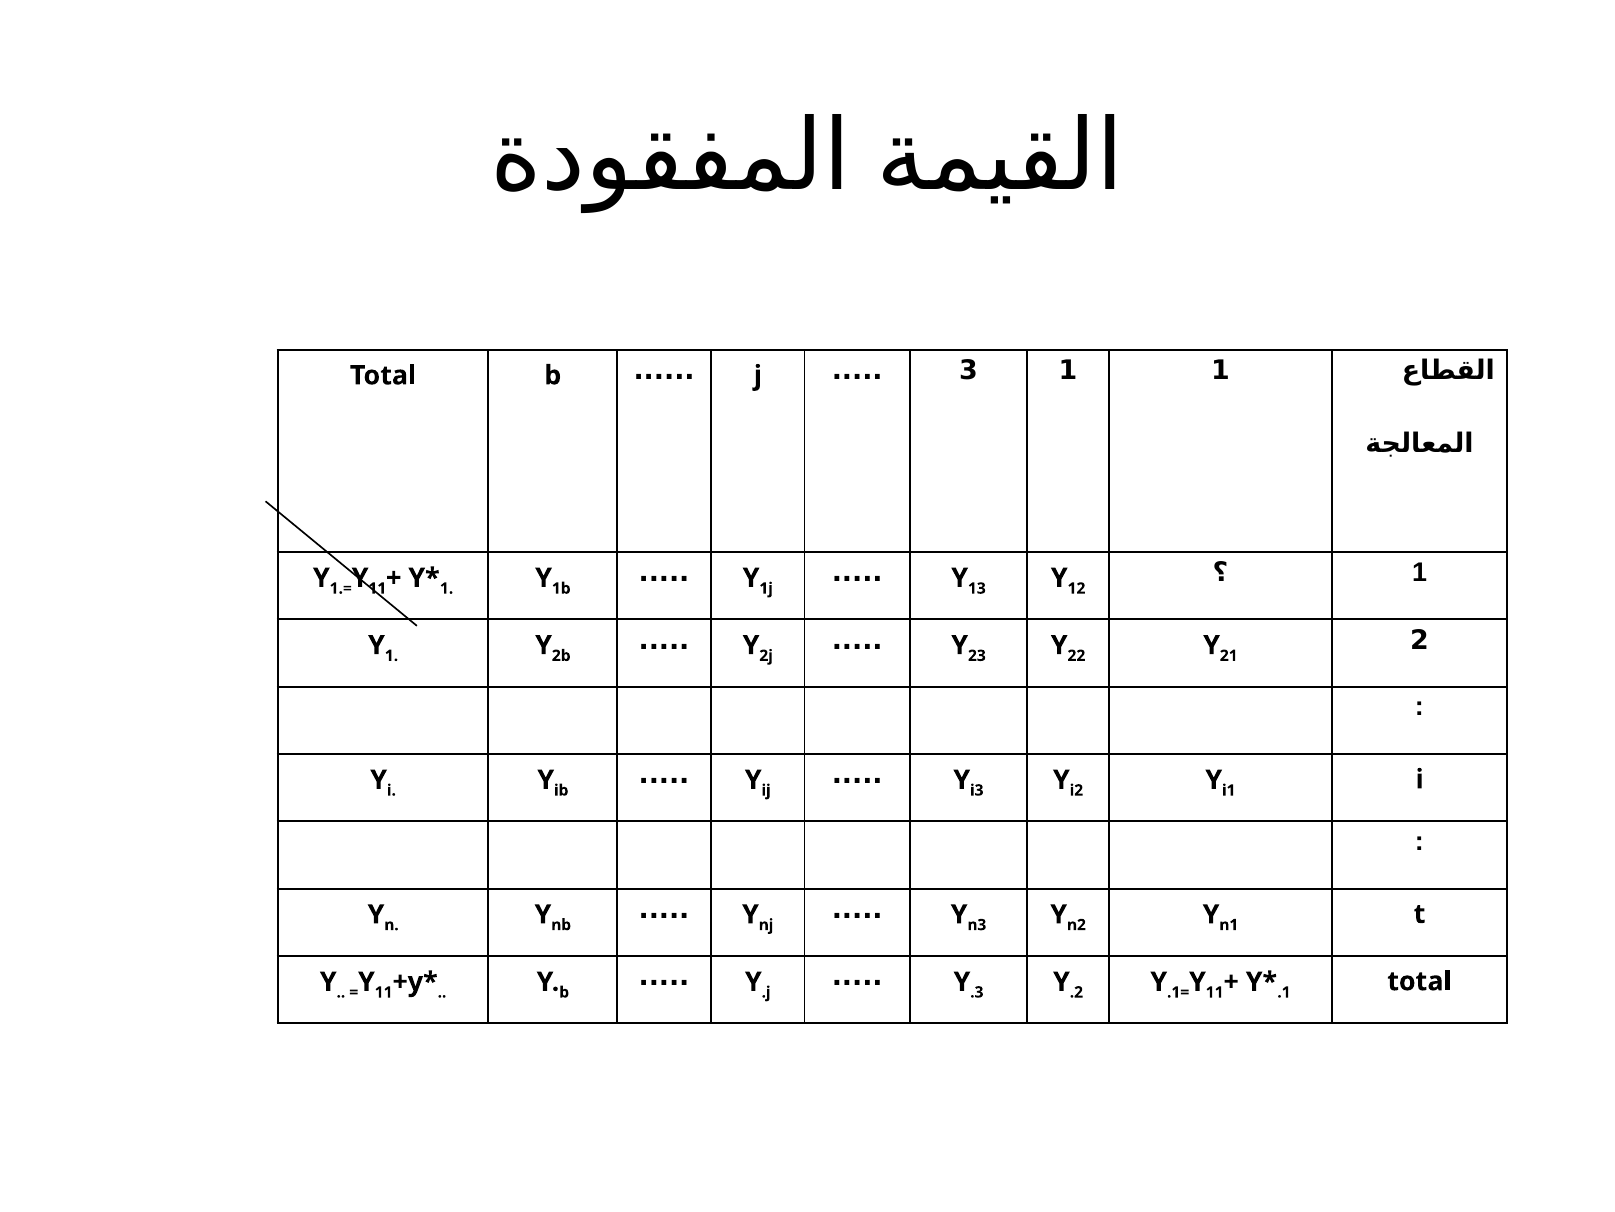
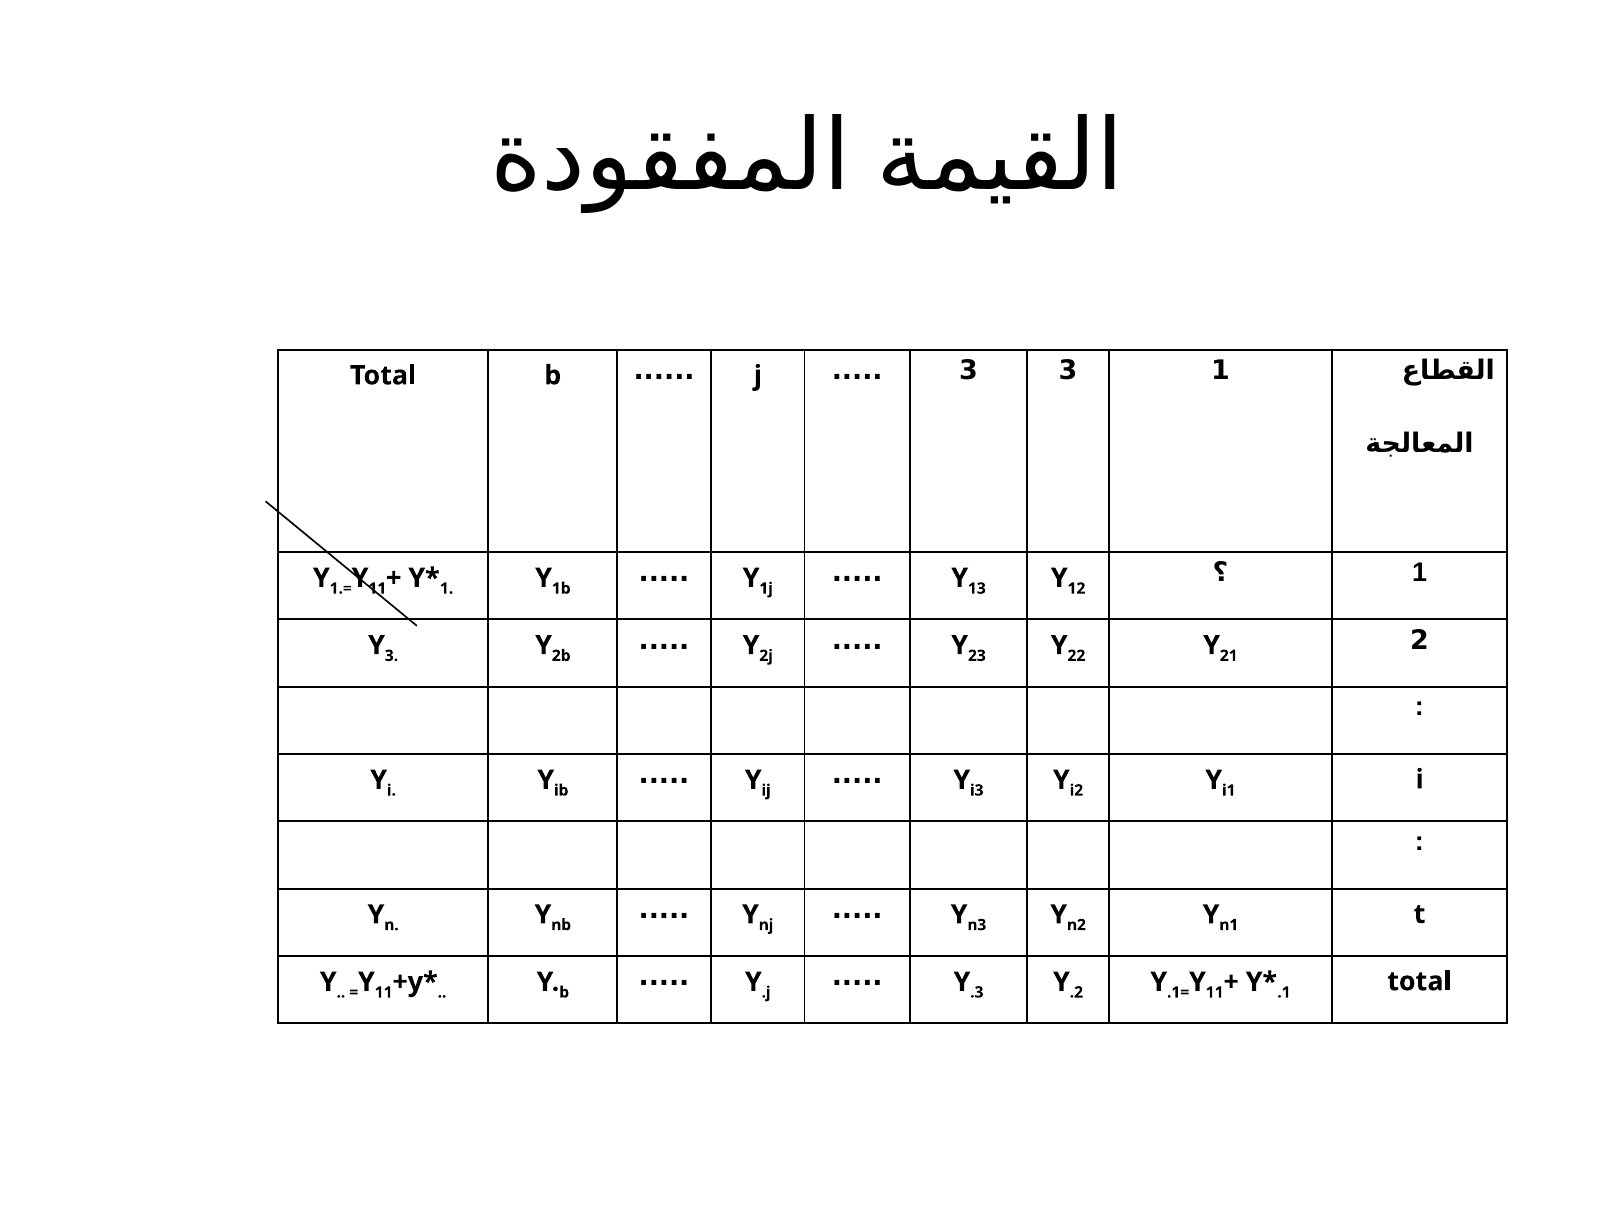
3 1: 1 -> 3
Y 1: 1 -> 3
